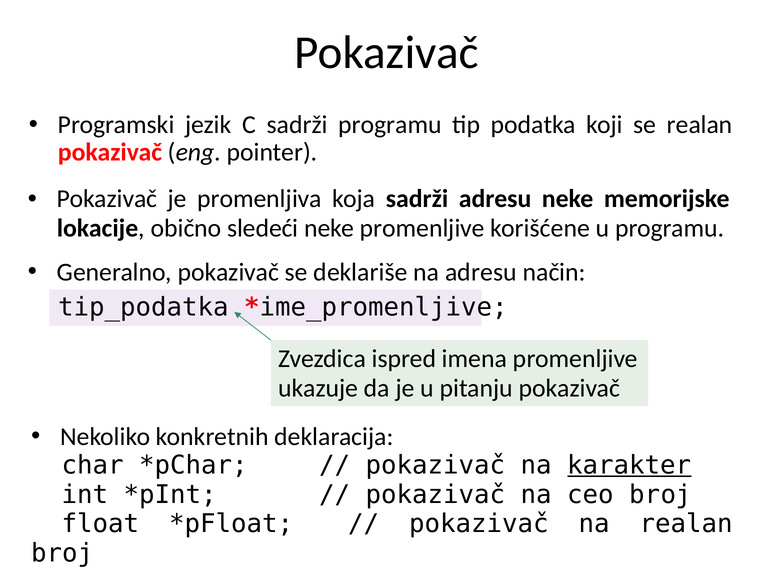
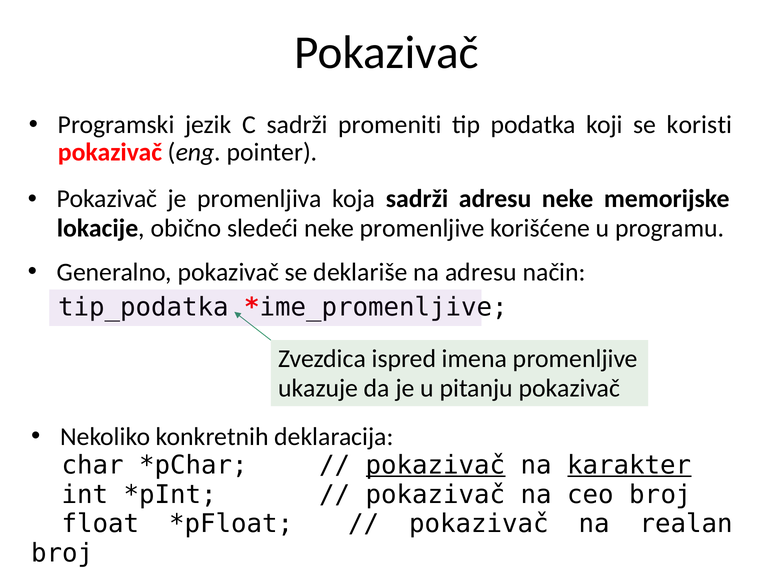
sadrži programu: programu -> promeniti
se realan: realan -> koristi
pokazivač at (436, 466) underline: none -> present
